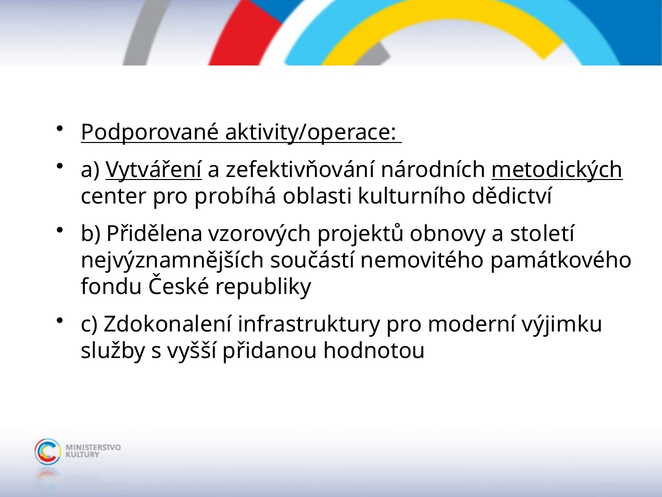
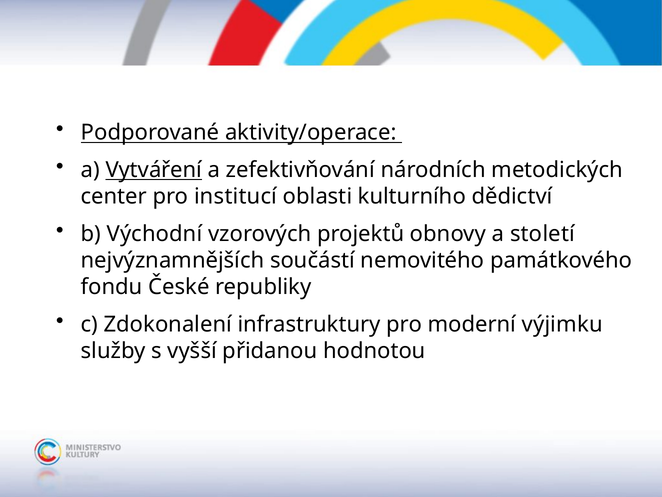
metodických underline: present -> none
probíhá: probíhá -> institucí
Přidělena: Přidělena -> Východní
